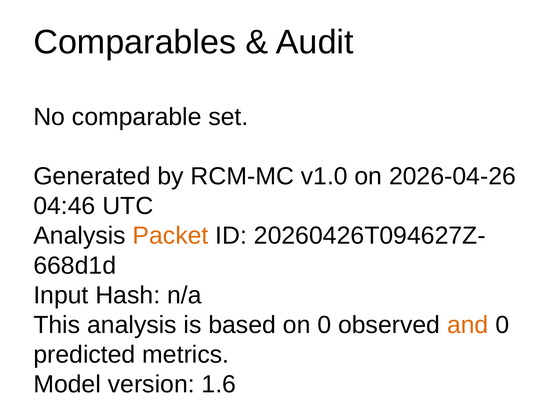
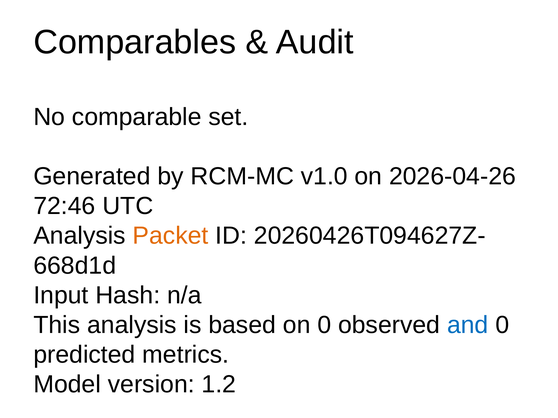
04:46: 04:46 -> 72:46
and colour: orange -> blue
1.6: 1.6 -> 1.2
